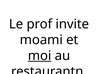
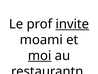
invite underline: none -> present
